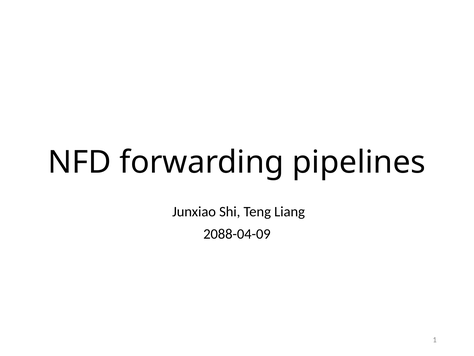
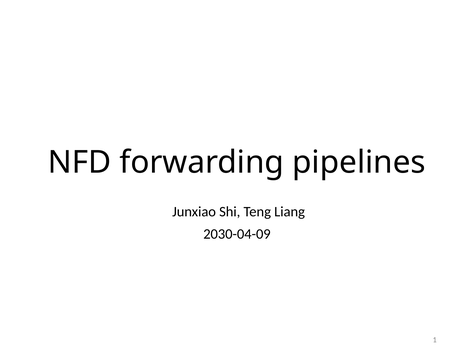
2088-04-09: 2088-04-09 -> 2030-04-09
